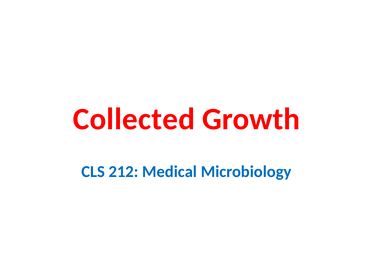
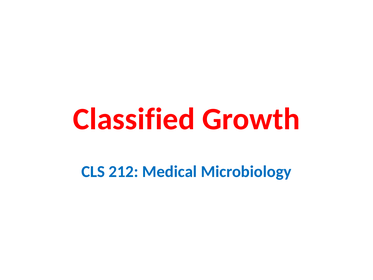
Collected: Collected -> Classified
